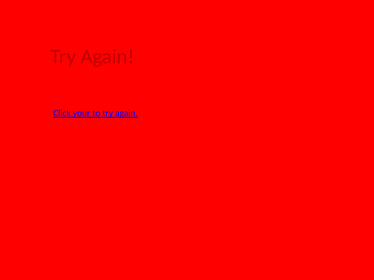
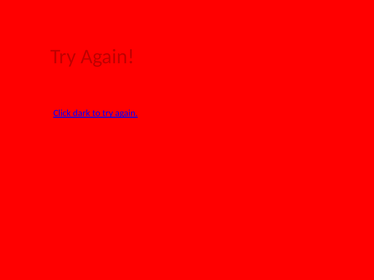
your: your -> dark
